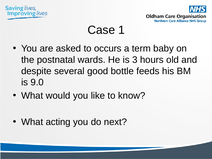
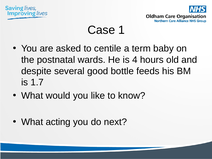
occurs: occurs -> centile
3: 3 -> 4
9.0: 9.0 -> 1.7
